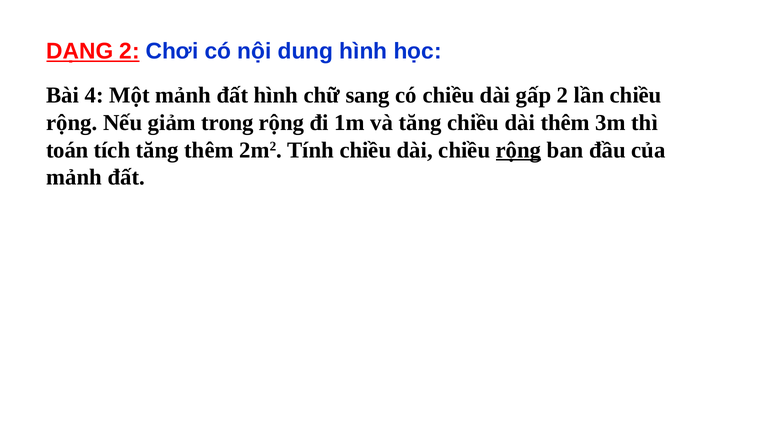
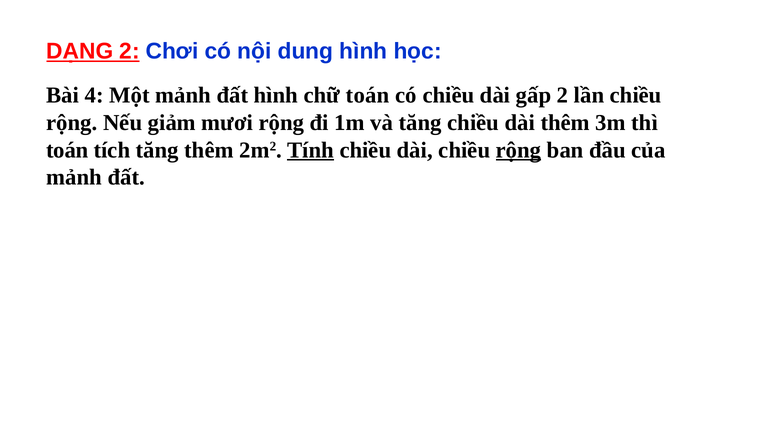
chữ sang: sang -> toán
trong: trong -> mươi
Tính underline: none -> present
